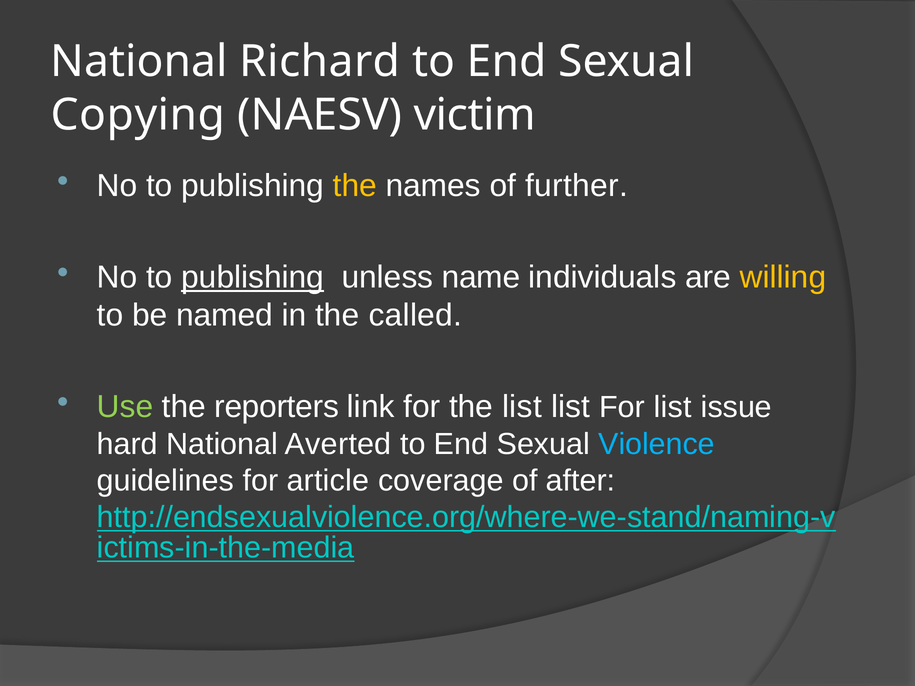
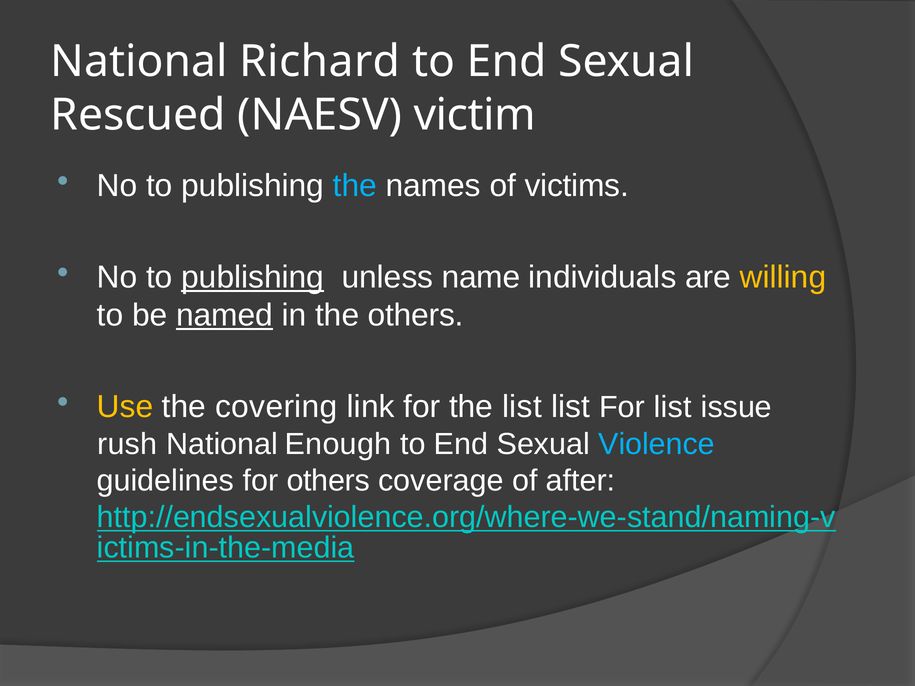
Copying: Copying -> Rescued
the at (355, 186) colour: yellow -> light blue
further: further -> victims
named underline: none -> present
the called: called -> others
Use colour: light green -> yellow
reporters: reporters -> covering
hard: hard -> rush
Averted: Averted -> Enough
for article: article -> others
